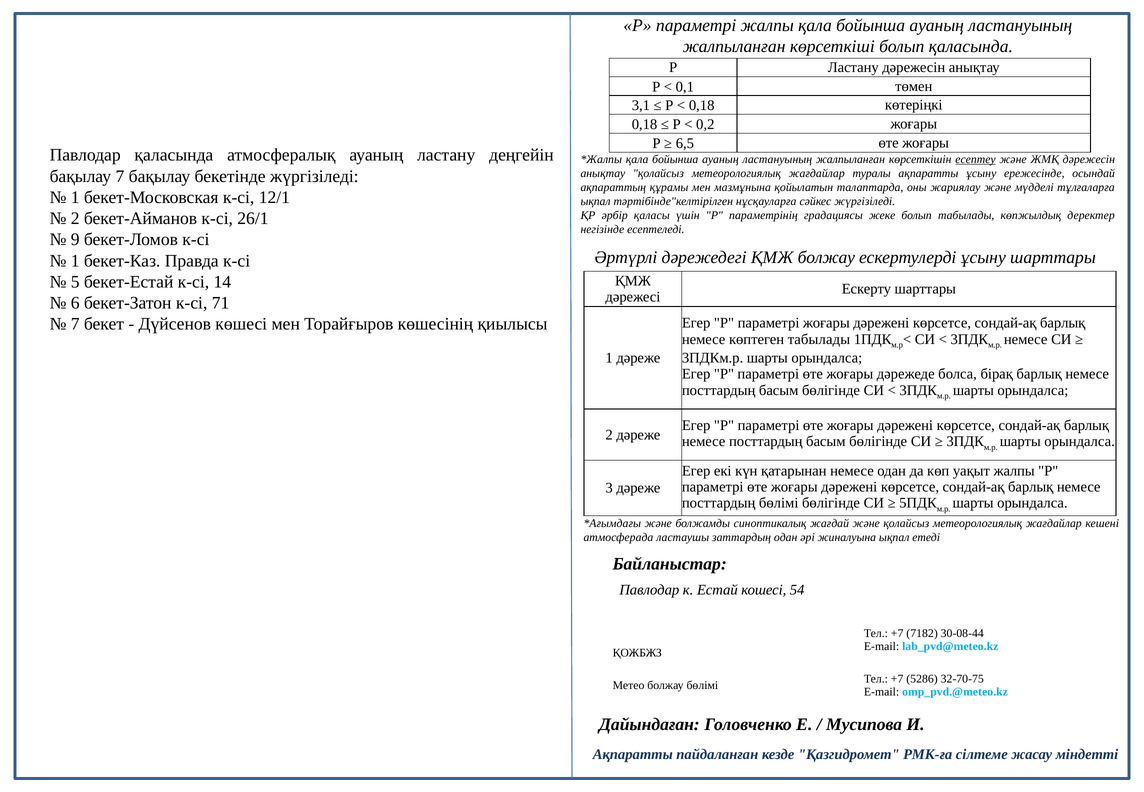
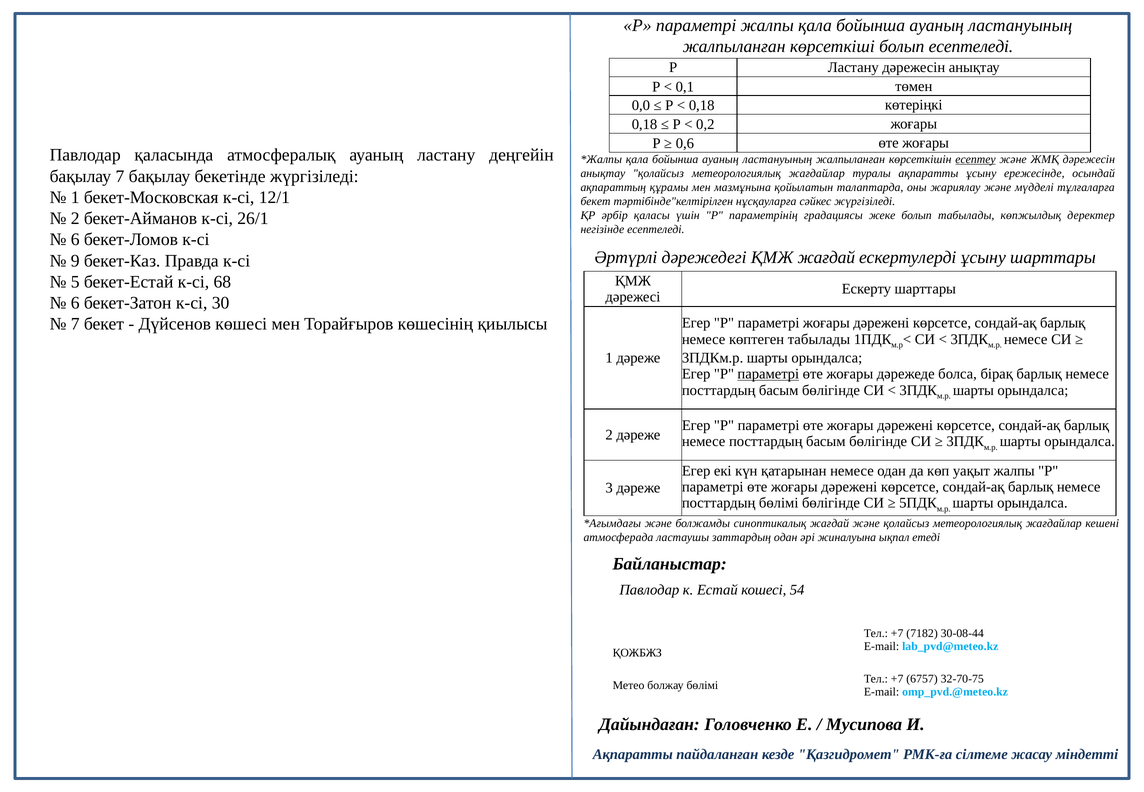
болып қаласында: қаласында -> есептеледі
3,1: 3,1 -> 0,0
6,5: 6,5 -> 0,6
ықпал at (596, 201): ықпал -> бекет
9 at (75, 240): 9 -> 6
ҚМЖ болжау: болжау -> жағдай
1 at (75, 261): 1 -> 9
14: 14 -> 68
71: 71 -> 30
параметрі at (768, 374) underline: none -> present
5286: 5286 -> 6757
